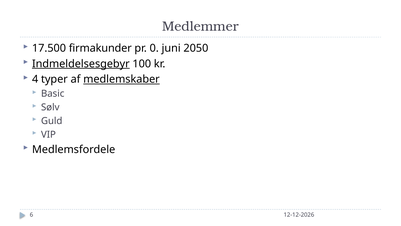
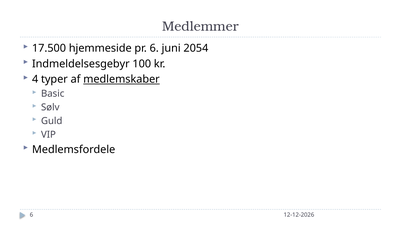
firmakunder: firmakunder -> hjemmeside
pr 0: 0 -> 6
2050: 2050 -> 2054
Indmeldelsesgebyr underline: present -> none
